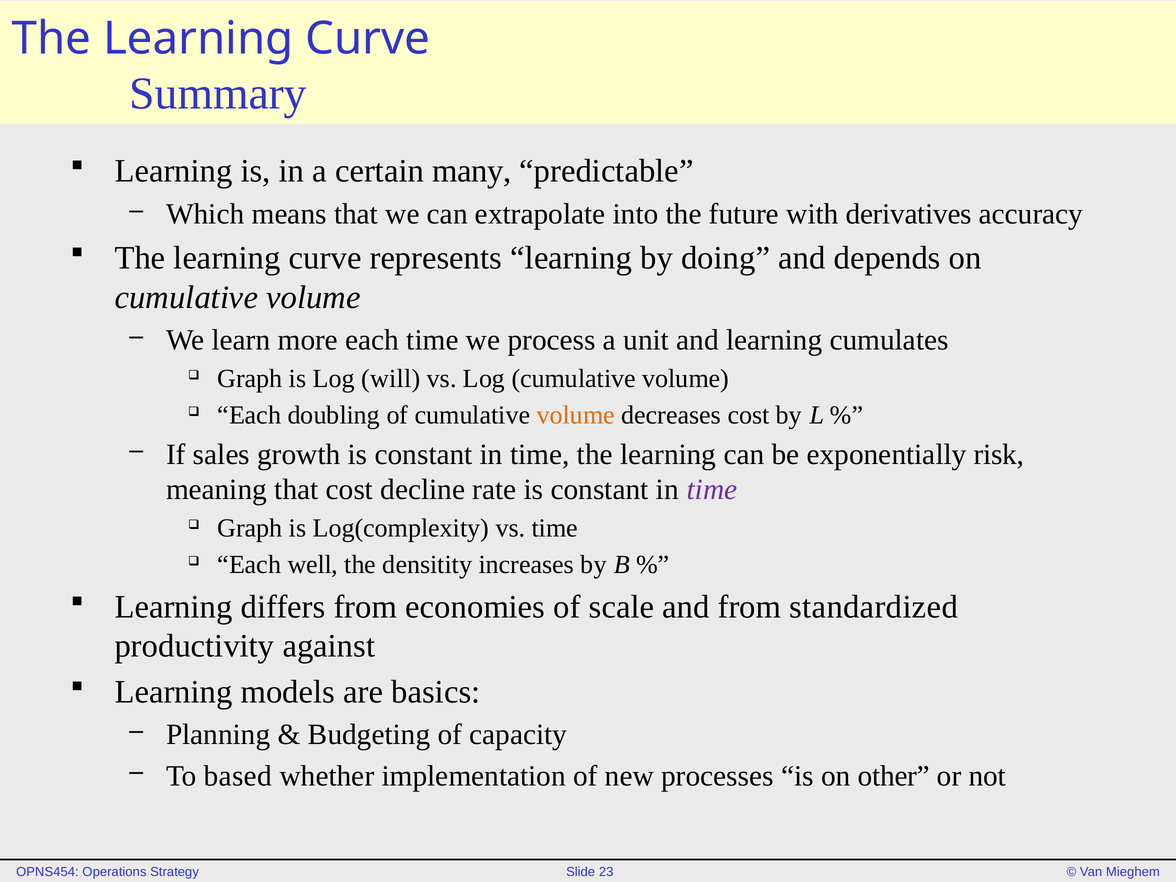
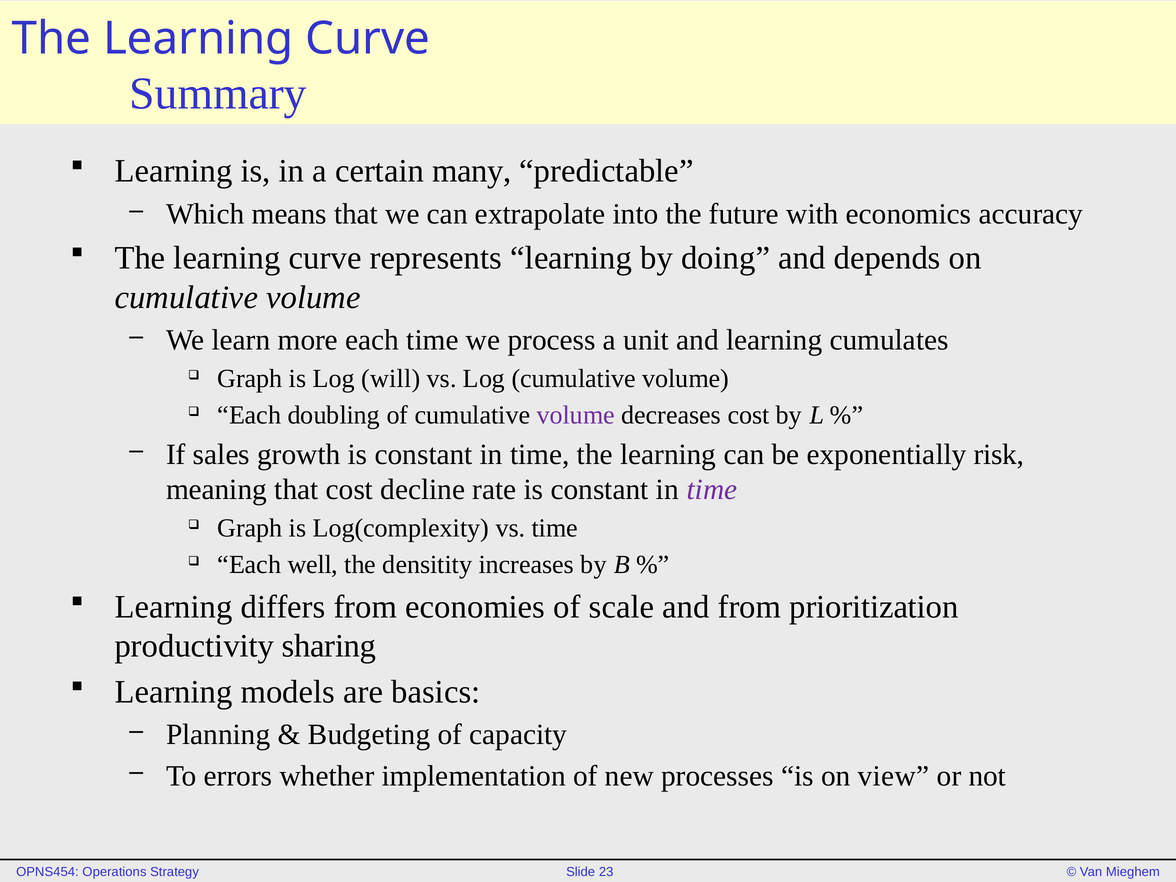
derivatives: derivatives -> economics
volume at (576, 415) colour: orange -> purple
standardized: standardized -> prioritization
against: against -> sharing
based: based -> errors
other: other -> view
